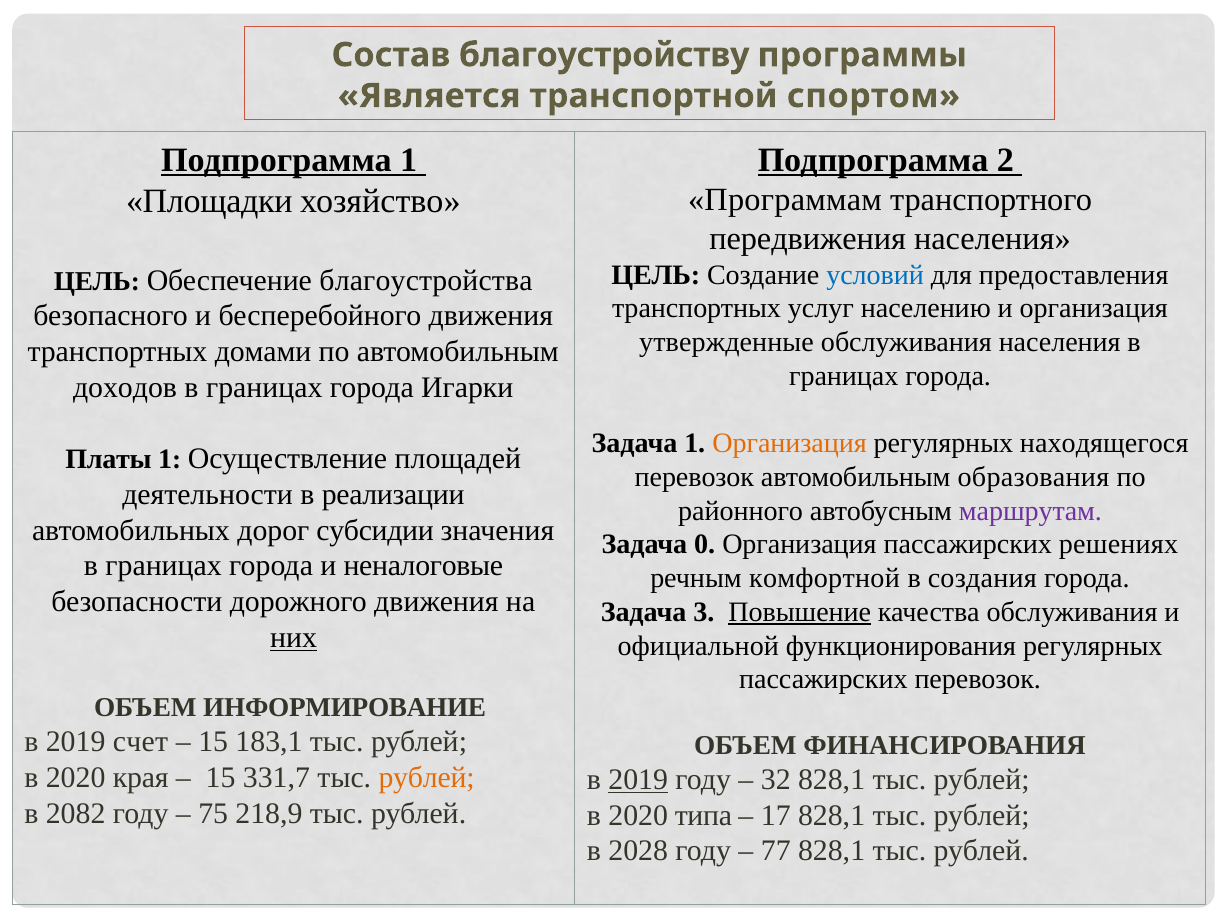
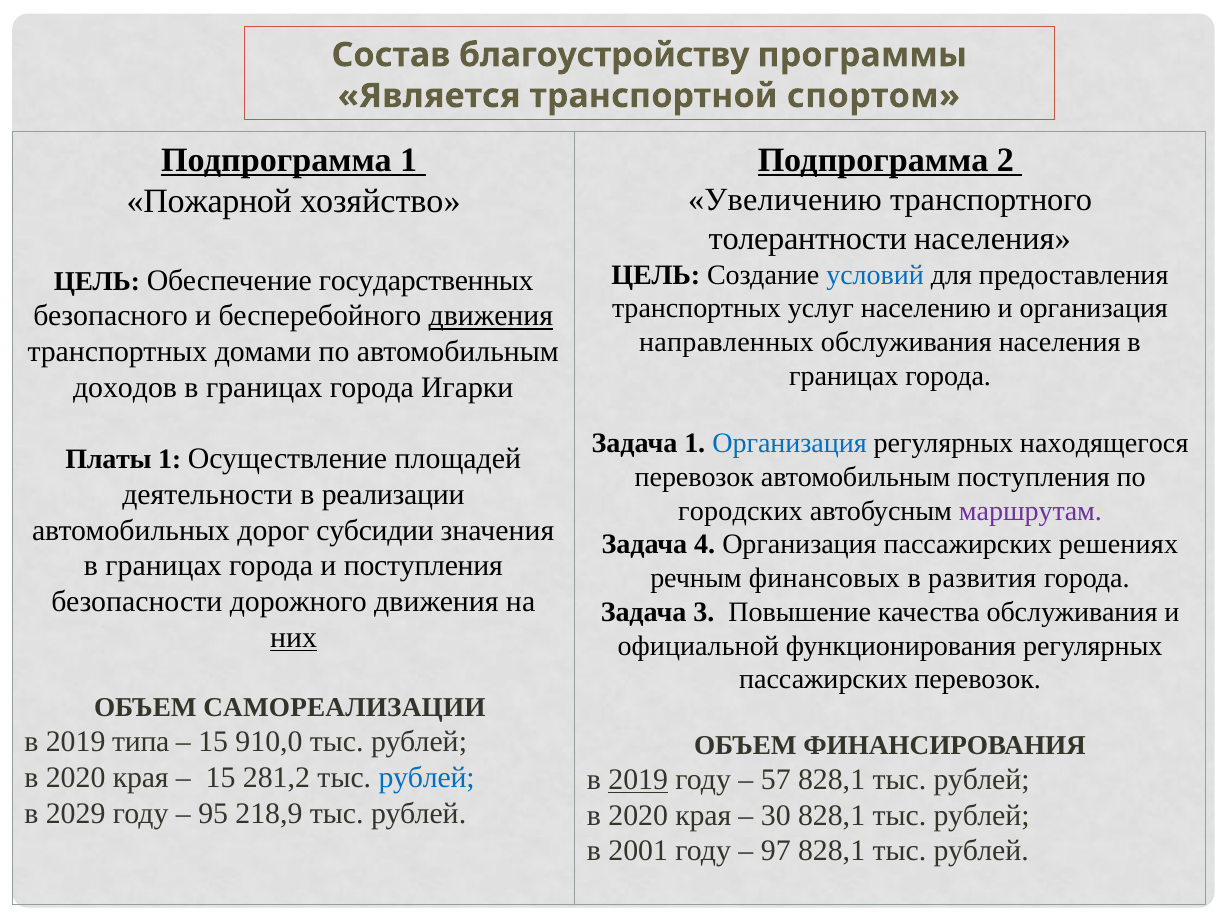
Программам: Программам -> Увеличению
Площадки: Площадки -> Пожарной
передвижения: передвижения -> толерантности
благоустройства: благоустройства -> государственных
движения at (491, 316) underline: none -> present
утвержденные: утвержденные -> направленных
Организация at (790, 444) colour: orange -> blue
автомобильным образования: образования -> поступления
районного: районного -> городских
0: 0 -> 4
и неналоговые: неналоговые -> поступления
комфортной: комфортной -> финансовых
создания: создания -> развития
Повышение underline: present -> none
ИНФОРМИРОВАНИЕ: ИНФОРМИРОВАНИЕ -> САМОРЕАЛИЗАЦИИ
счет: счет -> типа
183,1: 183,1 -> 910,0
331,7: 331,7 -> 281,2
рублей at (427, 778) colour: orange -> blue
32: 32 -> 57
2082: 2082 -> 2029
75: 75 -> 95
типа at (703, 816): типа -> края
17: 17 -> 30
2028: 2028 -> 2001
77: 77 -> 97
